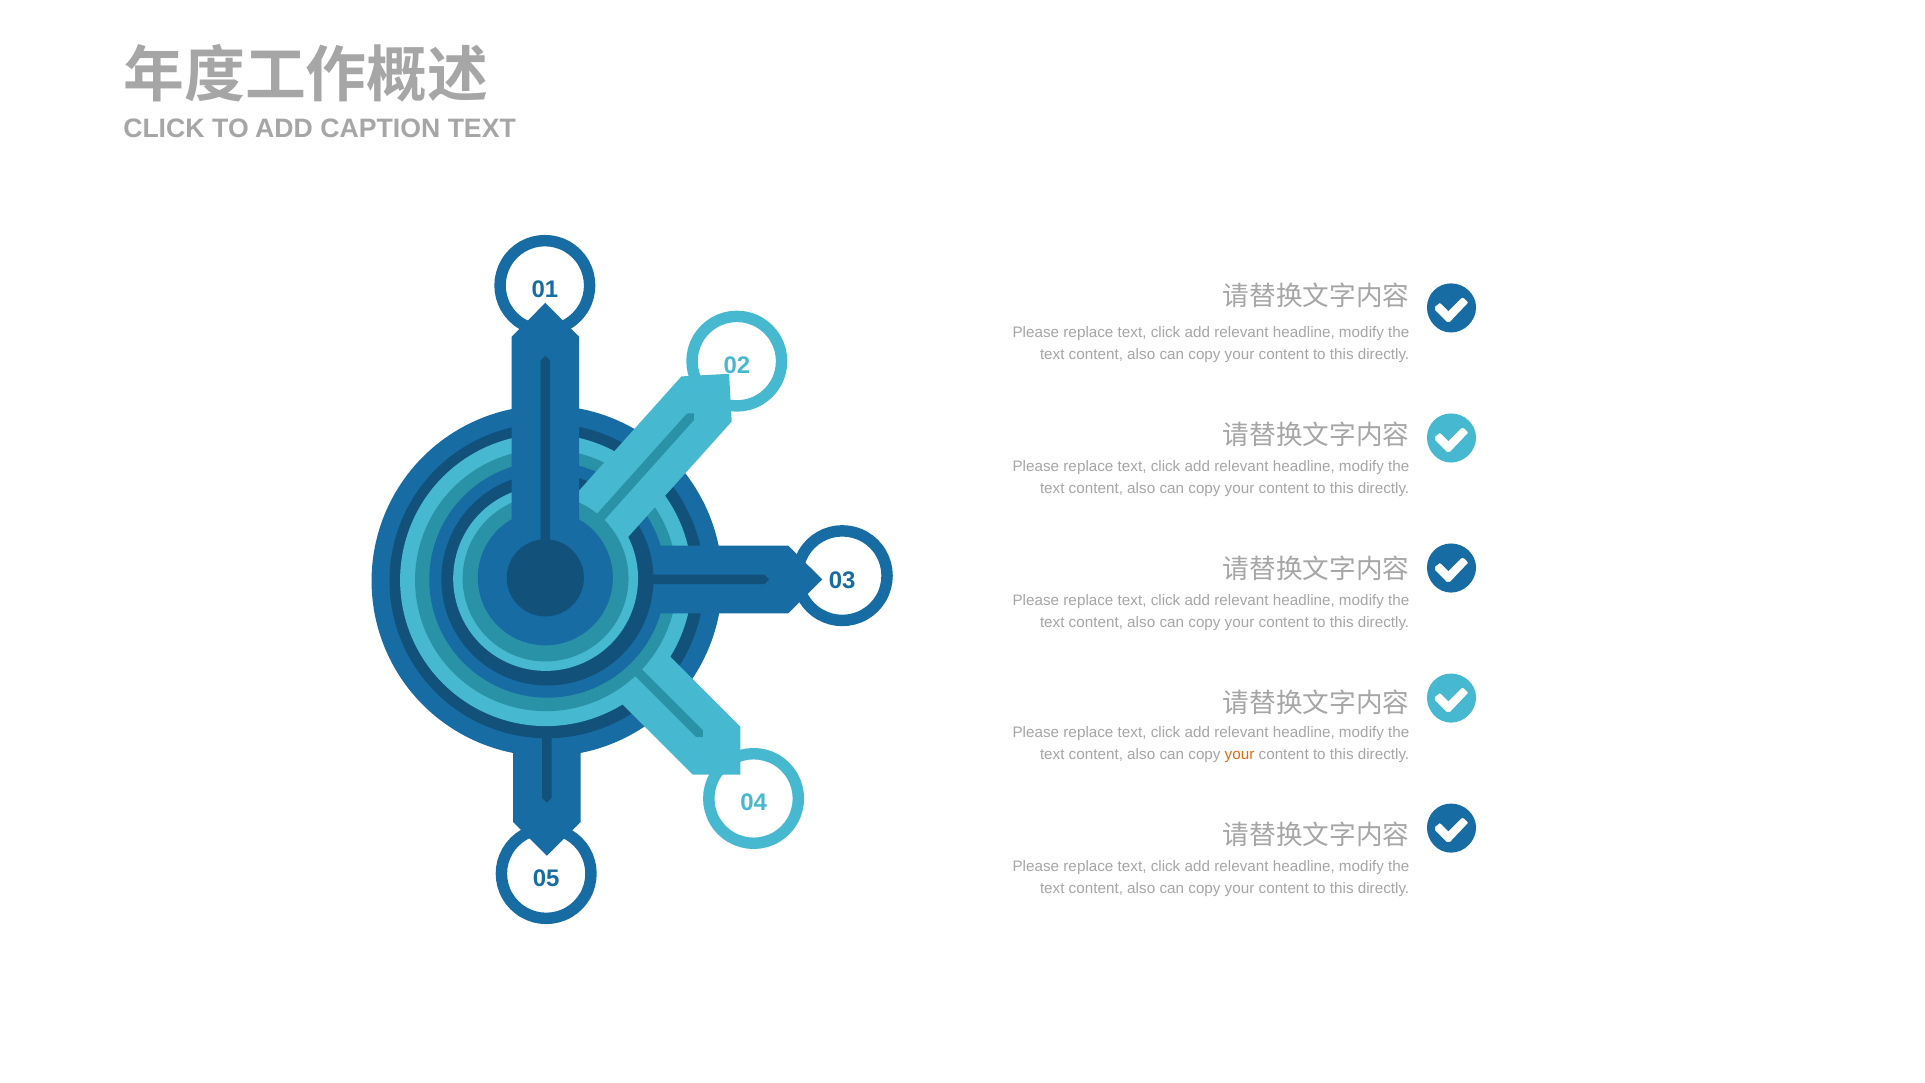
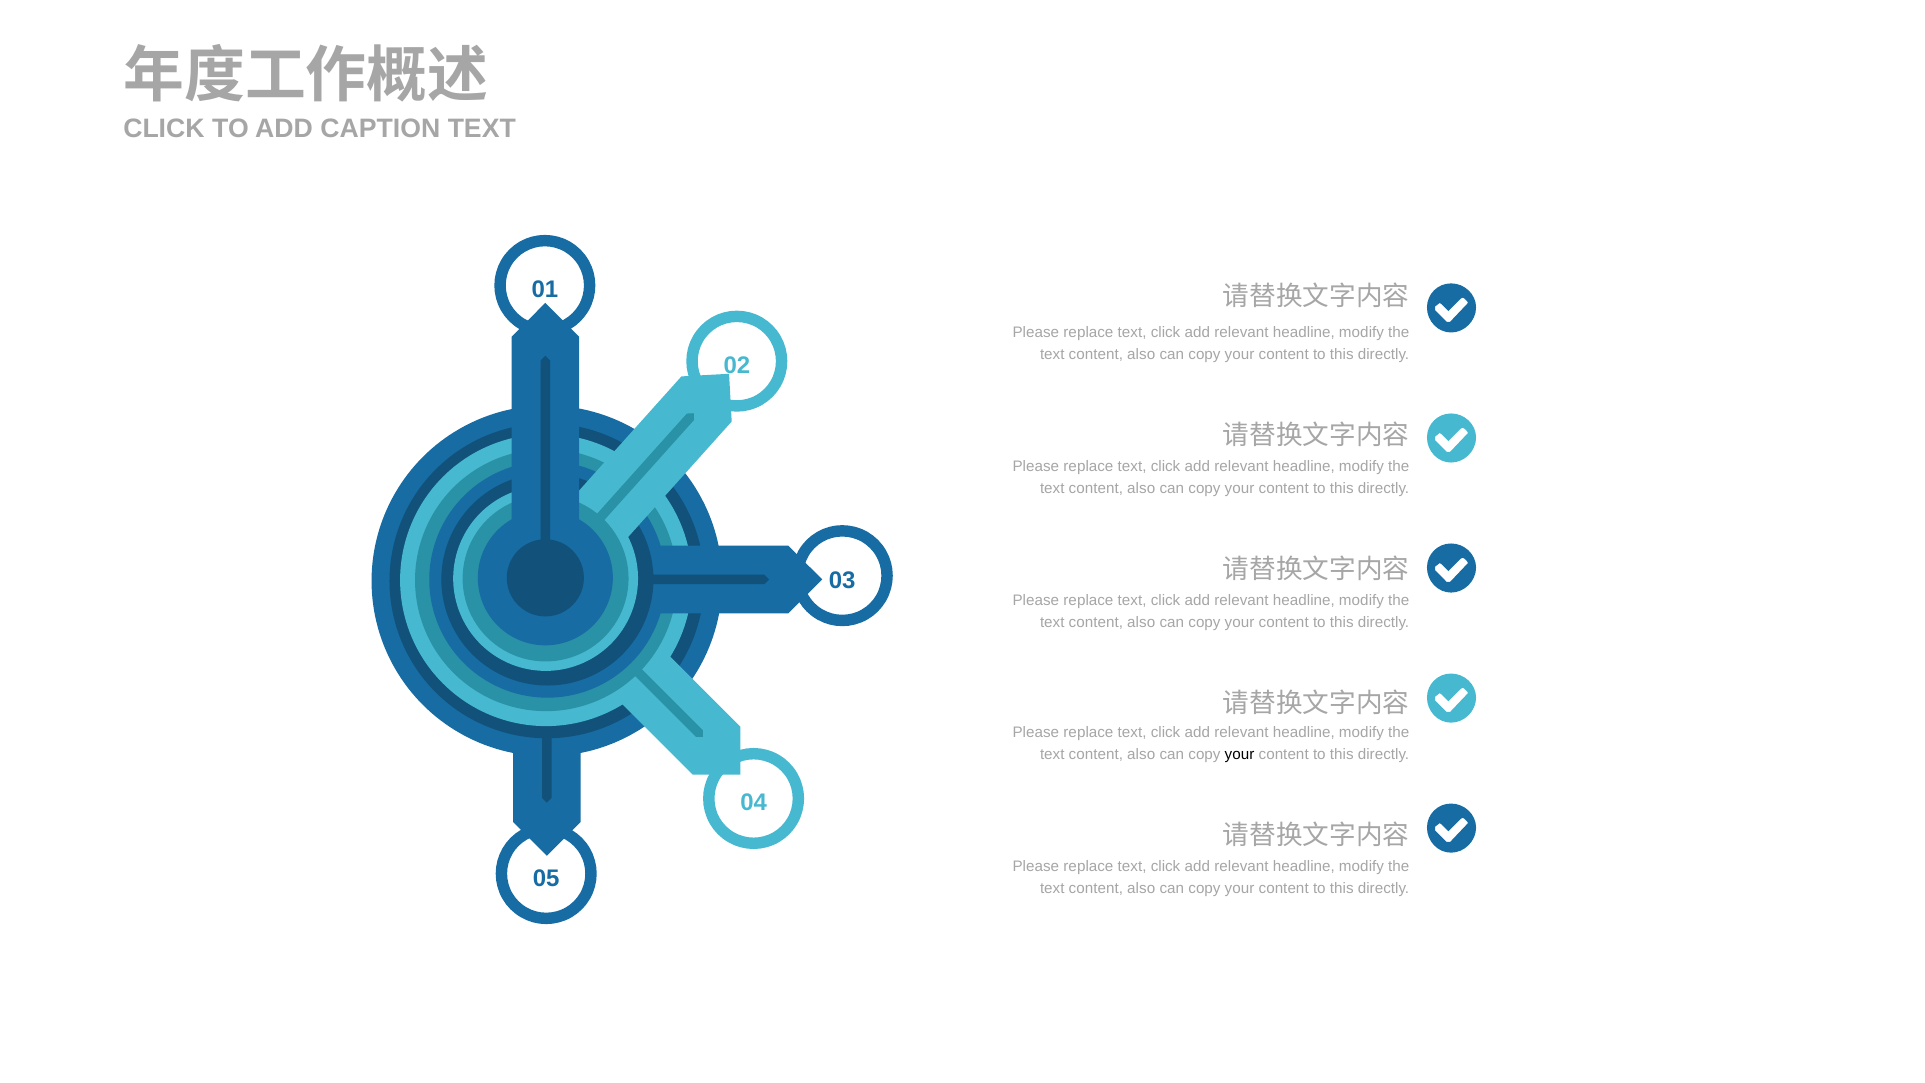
your at (1240, 754) colour: orange -> black
